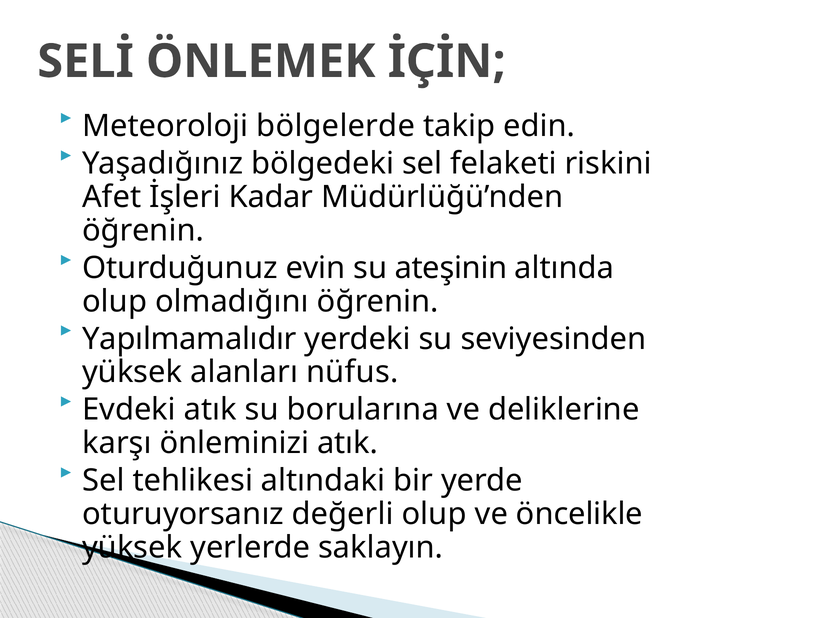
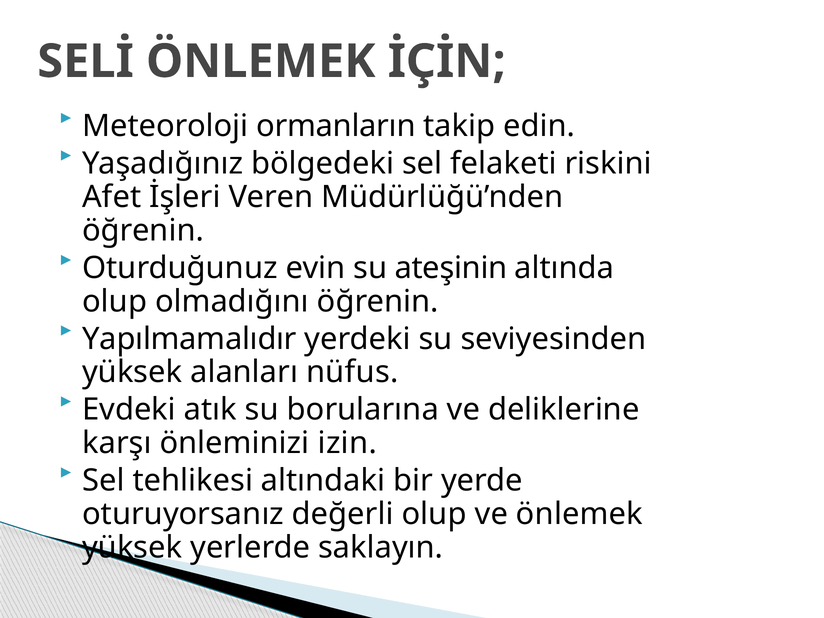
bölgelerde: bölgelerde -> ormanların
Kadar: Kadar -> Veren
önleminizi atık: atık -> izin
ve öncelikle: öncelikle -> önlemek
